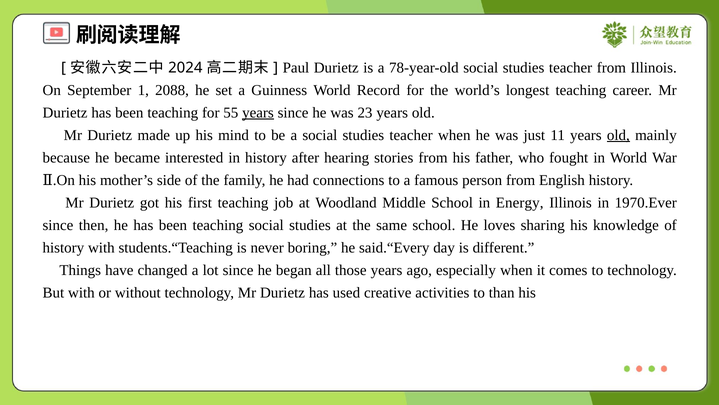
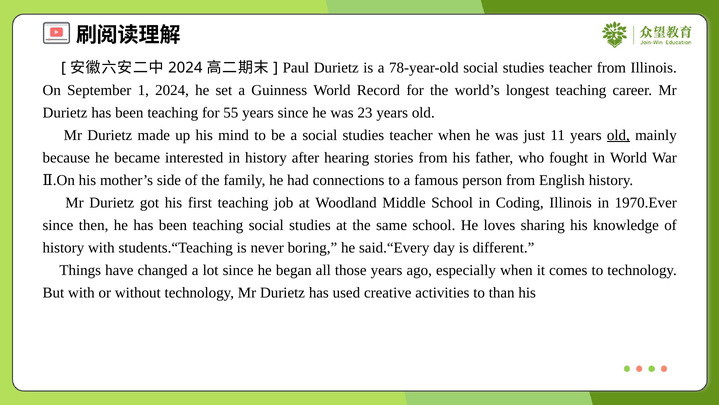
1 2088: 2088 -> 2024
years at (258, 112) underline: present -> none
Energy: Energy -> Coding
